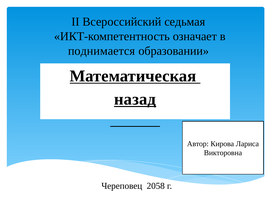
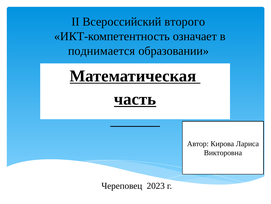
седьмая: седьмая -> второго
назад: назад -> часть
2058: 2058 -> 2023
